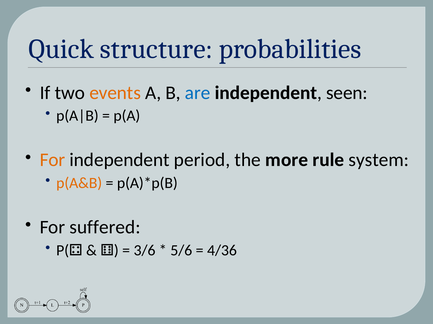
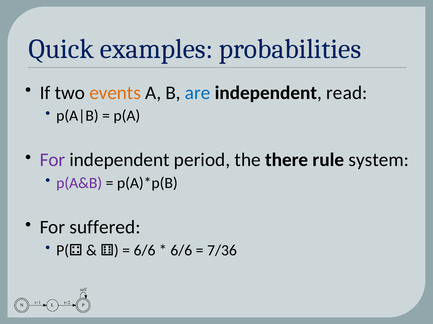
structure: structure -> examples
seen: seen -> read
For at (52, 160) colour: orange -> purple
more: more -> there
p(A&B colour: orange -> purple
3/6 at (145, 251): 3/6 -> 6/6
5/6 at (181, 251): 5/6 -> 6/6
4/36: 4/36 -> 7/36
